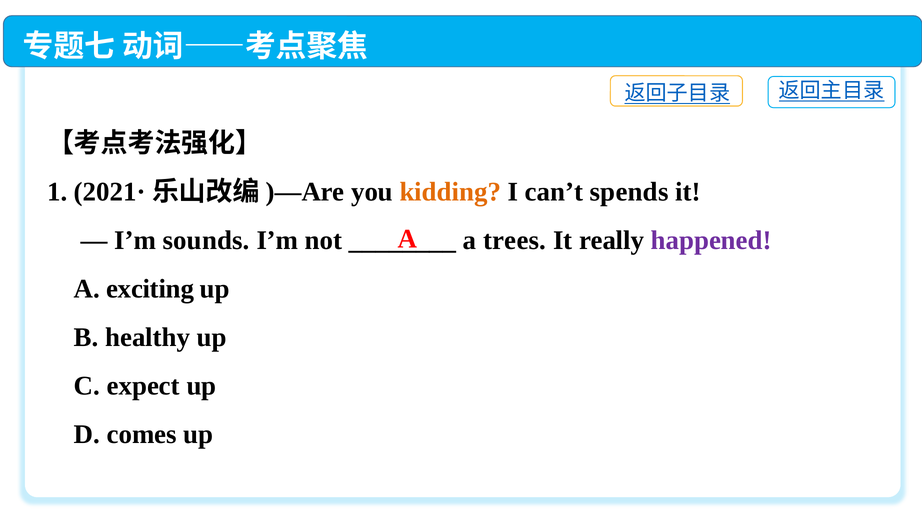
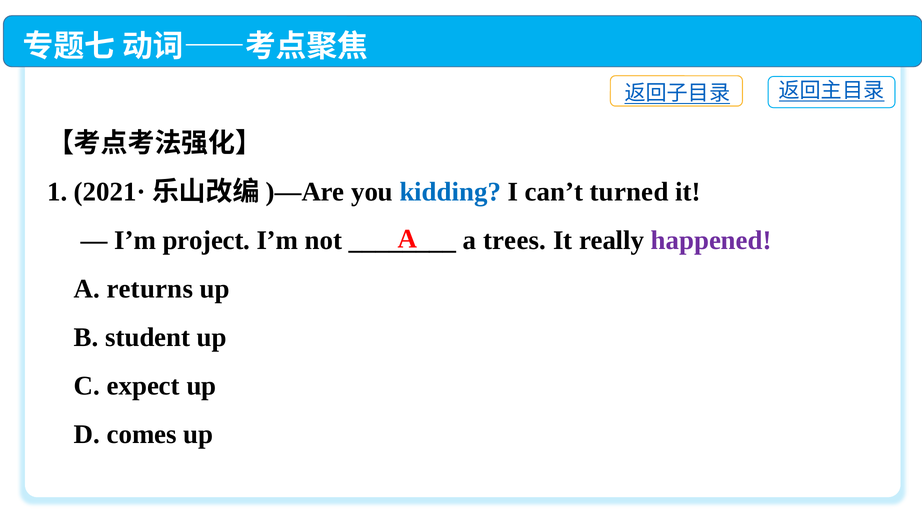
kidding colour: orange -> blue
spends: spends -> turned
sounds: sounds -> project
exciting: exciting -> returns
healthy: healthy -> student
